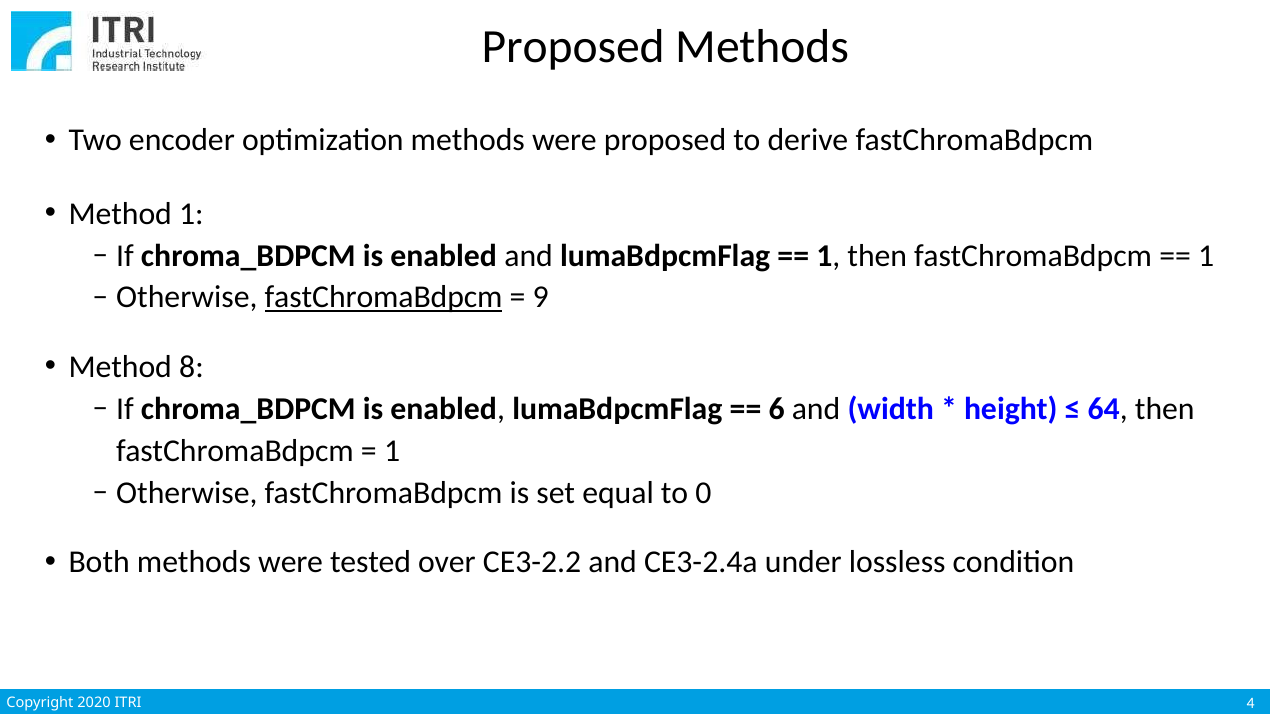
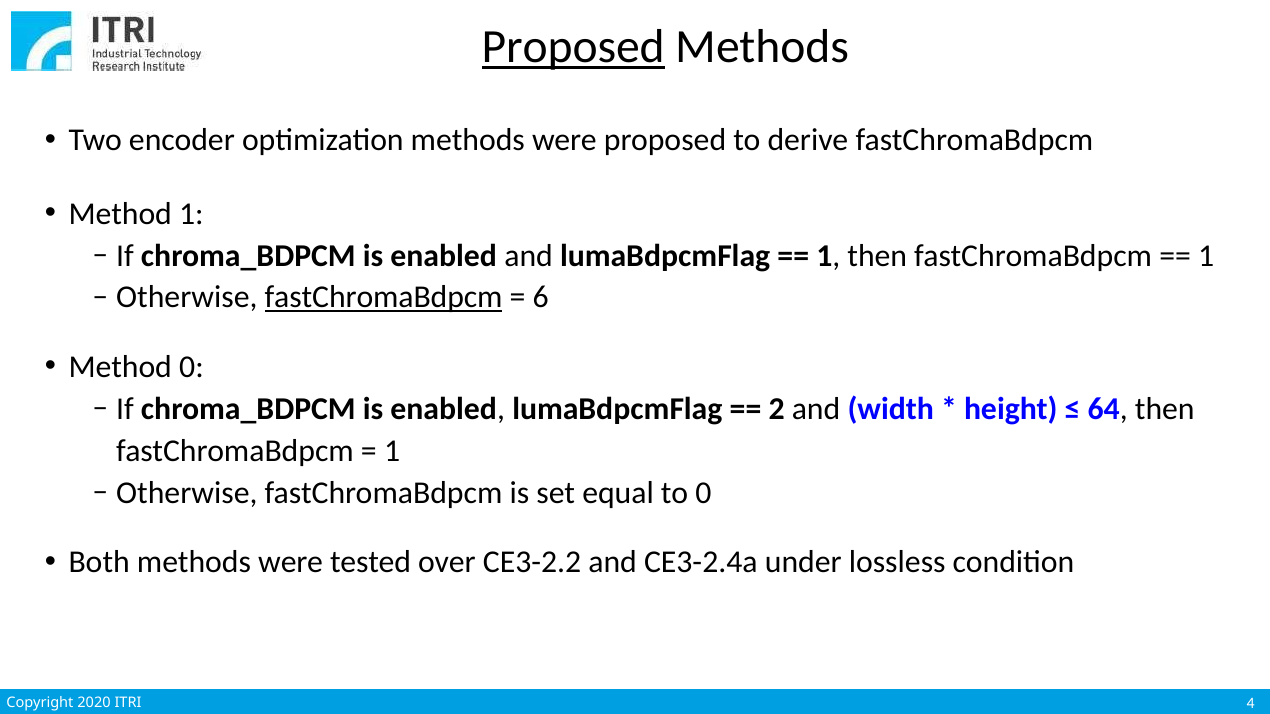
Proposed at (573, 47) underline: none -> present
9: 9 -> 6
Method 8: 8 -> 0
6: 6 -> 2
